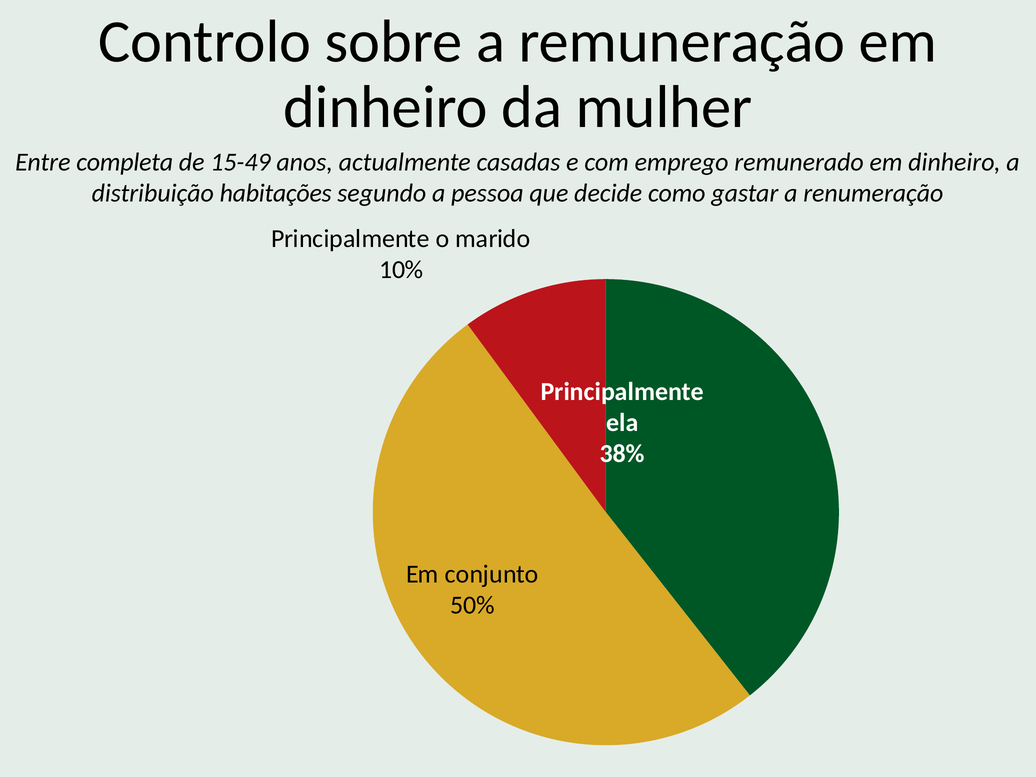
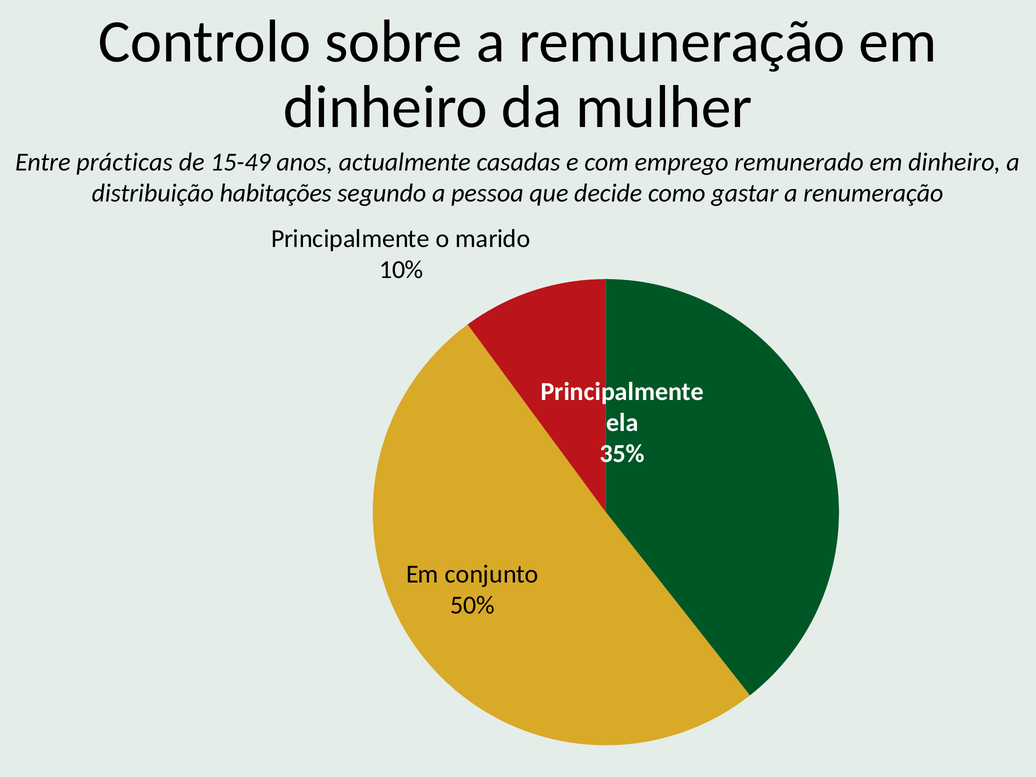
completa: completa -> prácticas
38%: 38% -> 35%
